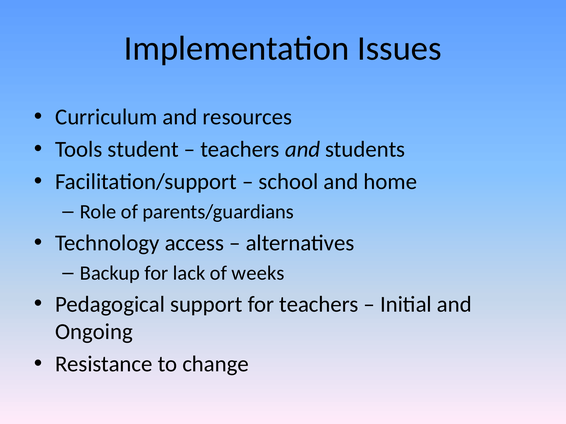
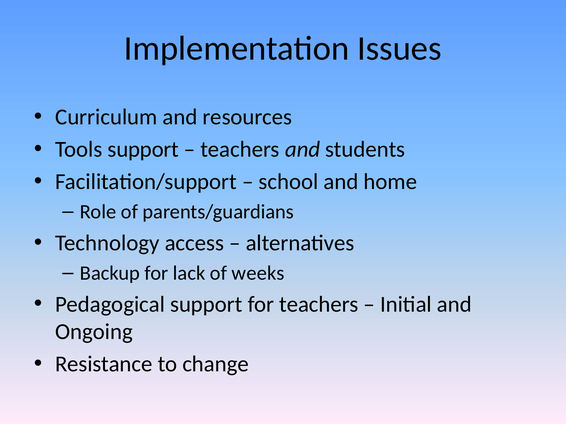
Tools student: student -> support
